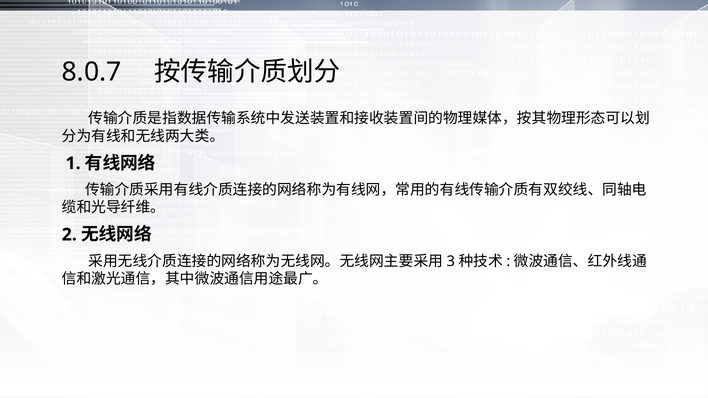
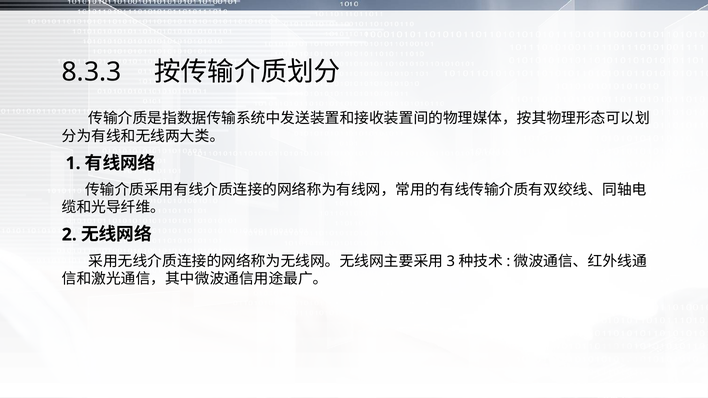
8.0.7: 8.0.7 -> 8.3.3
